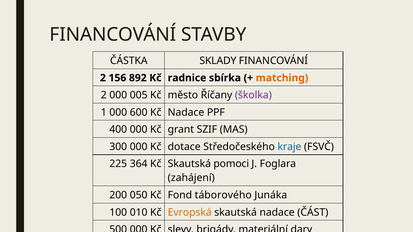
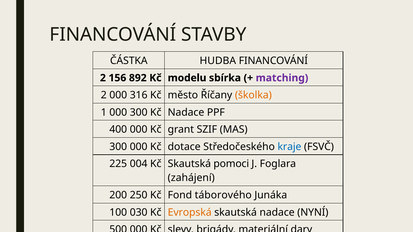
SKLADY: SKLADY -> HUDBA
radnice: radnice -> modelu
matching colour: orange -> purple
005: 005 -> 316
školka colour: purple -> orange
000 600: 600 -> 300
364: 364 -> 004
050: 050 -> 250
010: 010 -> 030
ČÁST: ČÁST -> NYNÍ
